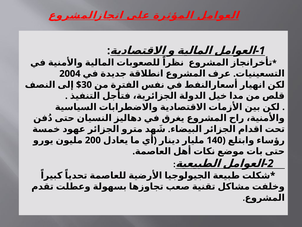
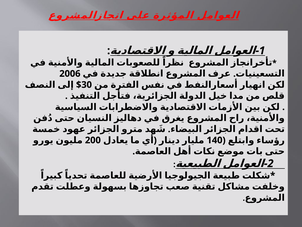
2004: 2004 -> 2006
